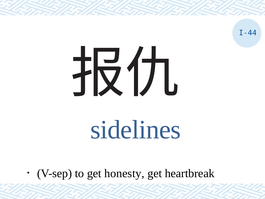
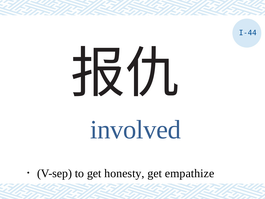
sidelines: sidelines -> involved
heartbreak: heartbreak -> empathize
